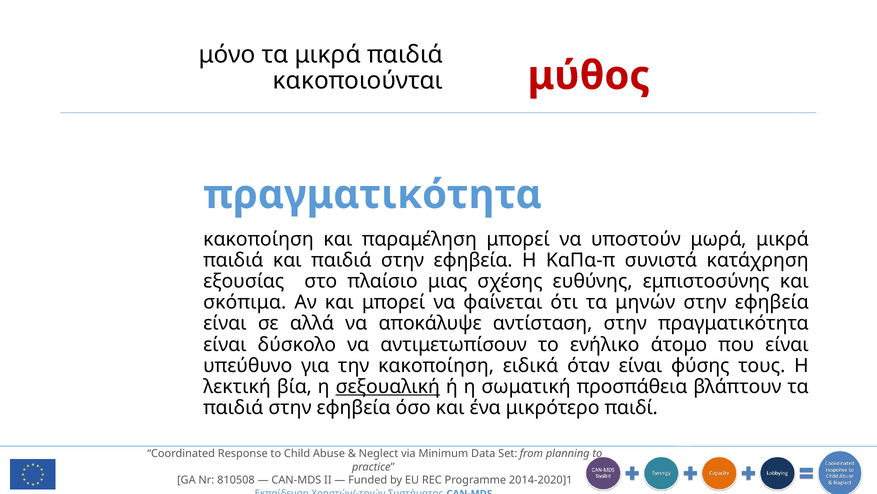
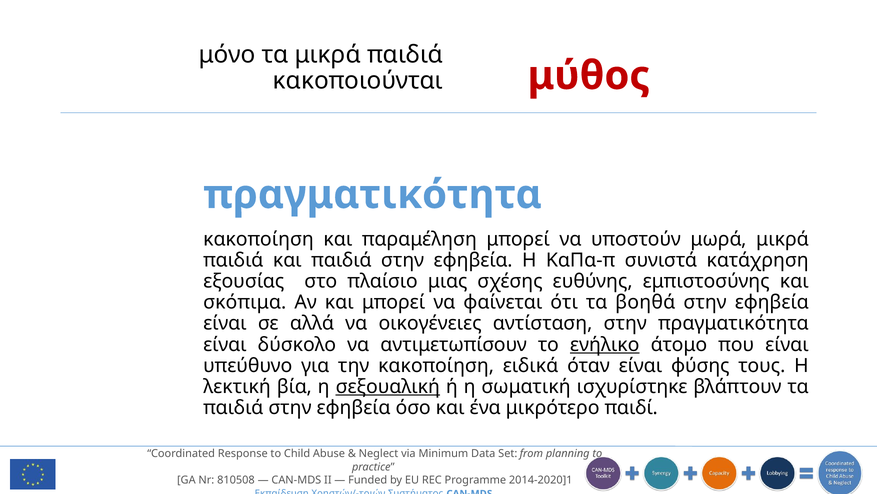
μηνών: μηνών -> βοηθά
αποκάλυψε: αποκάλυψε -> οικογένειες
ενήλικο underline: none -> present
προσπάθεια: προσπάθεια -> ισχυρίστηκε
